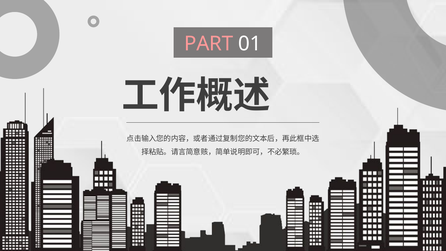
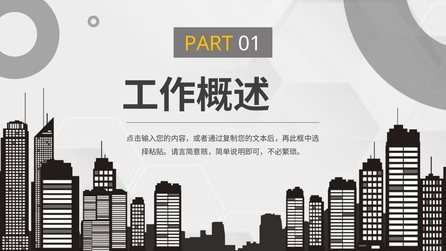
PART colour: pink -> yellow
